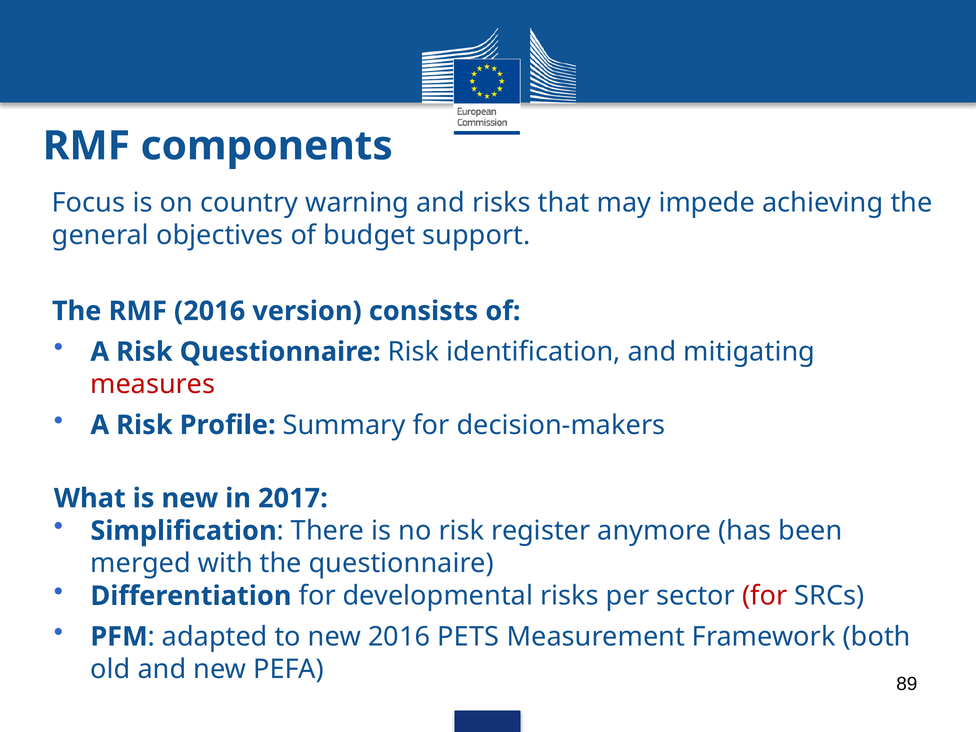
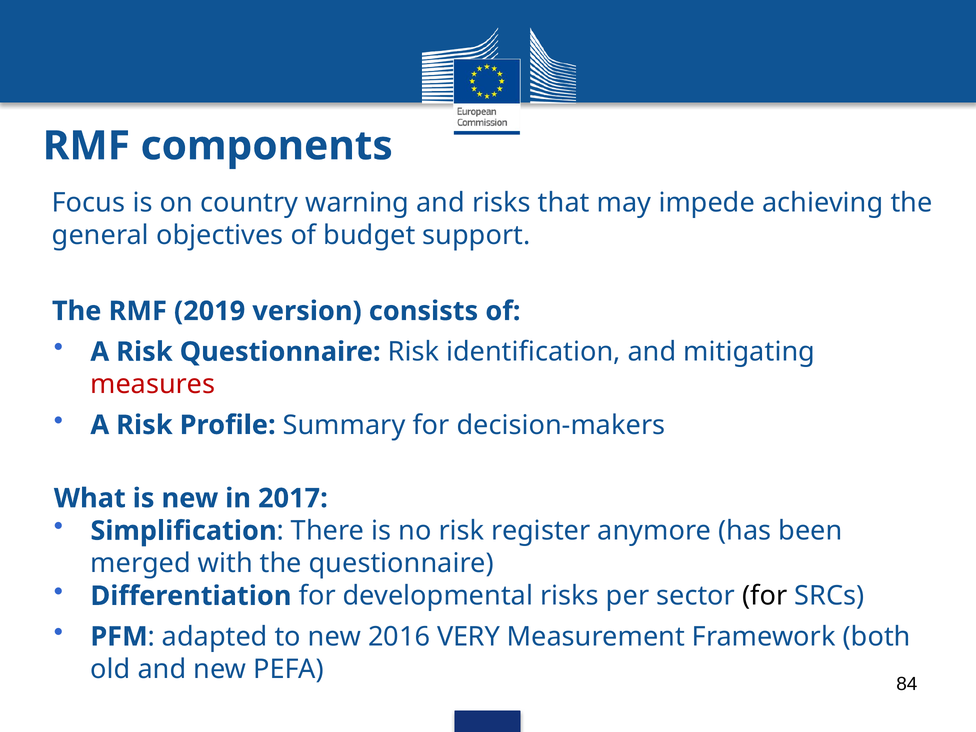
RMF 2016: 2016 -> 2019
for at (765, 596) colour: red -> black
PETS: PETS -> VERY
89: 89 -> 84
